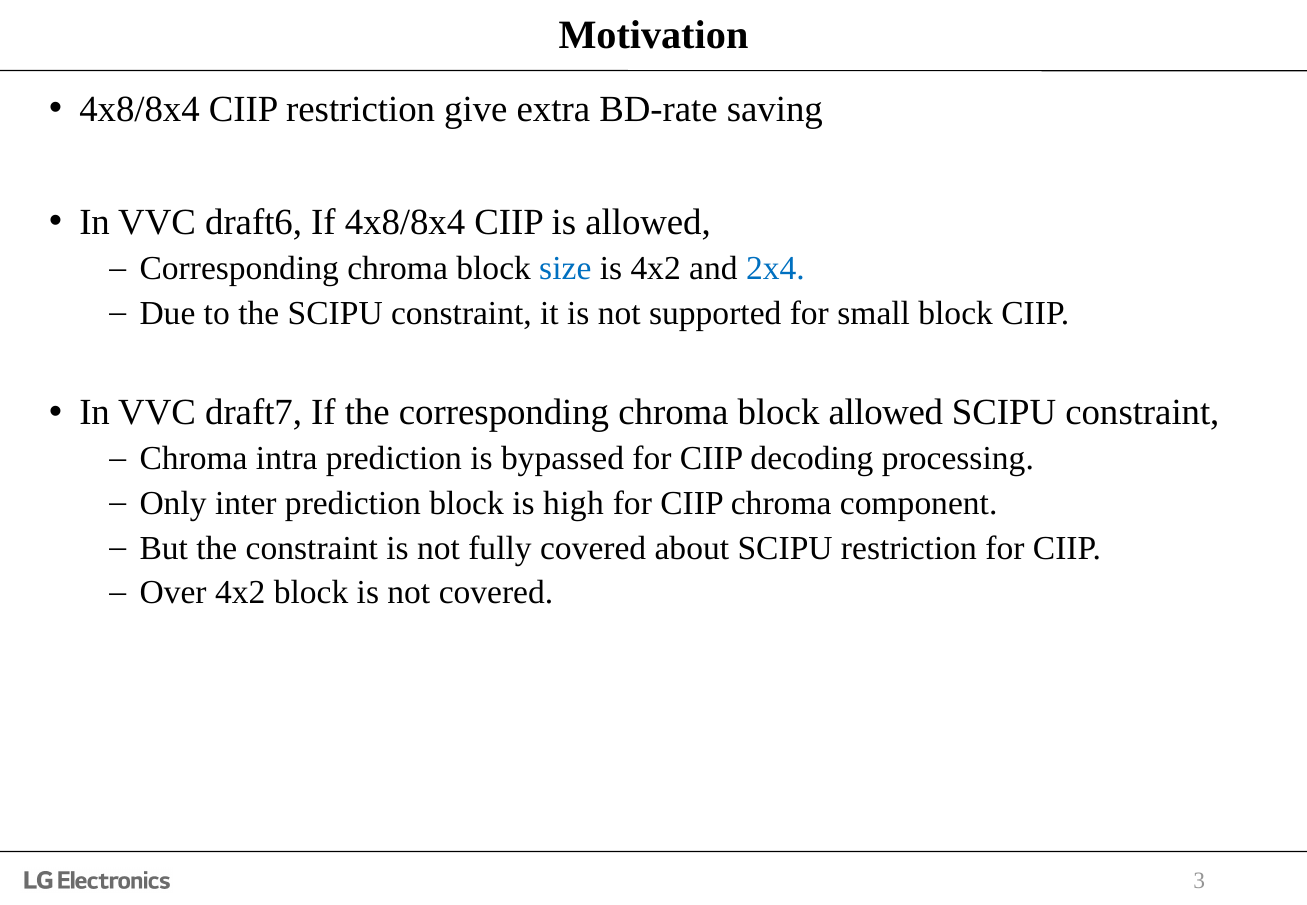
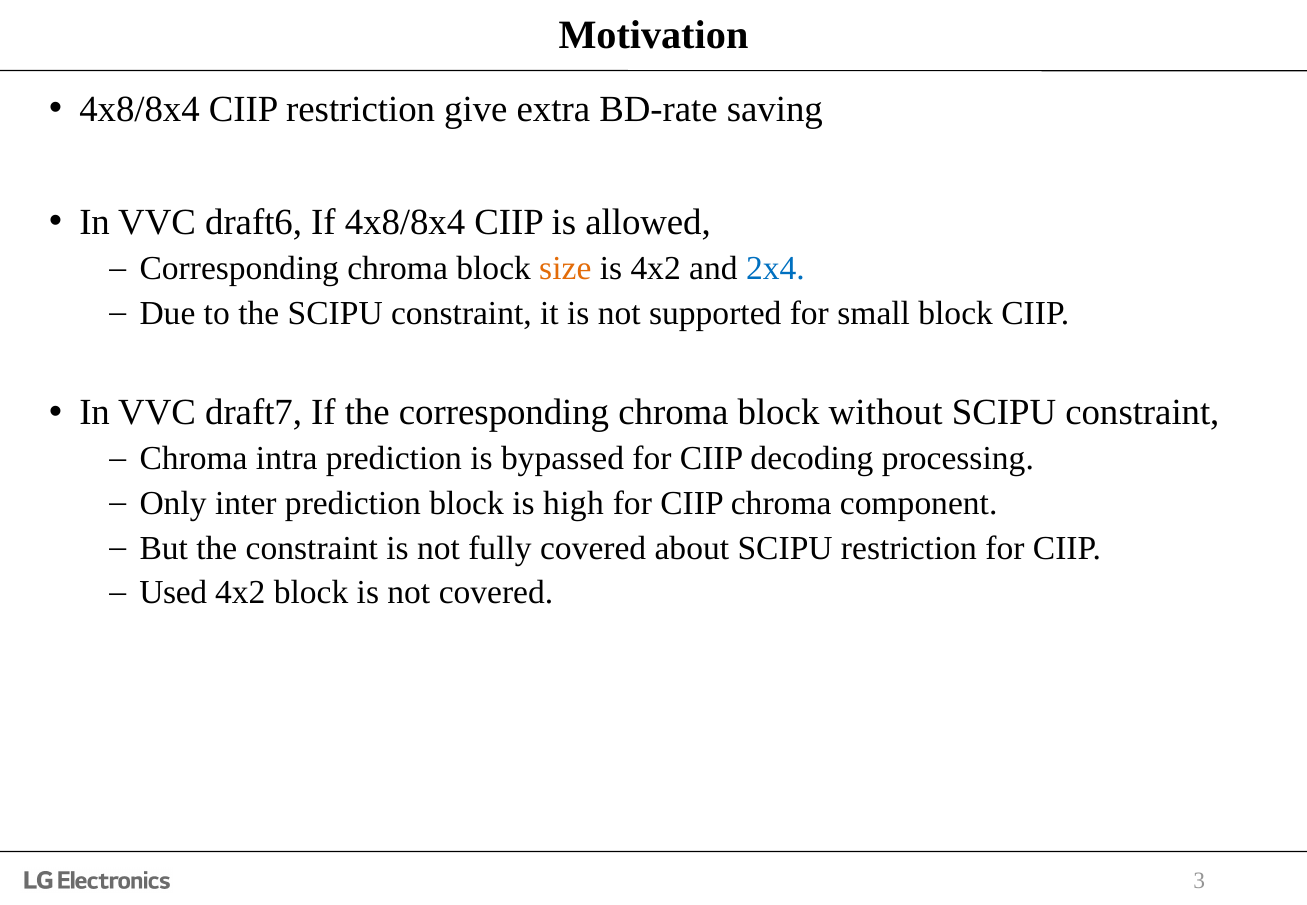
size colour: blue -> orange
block allowed: allowed -> without
Over: Over -> Used
